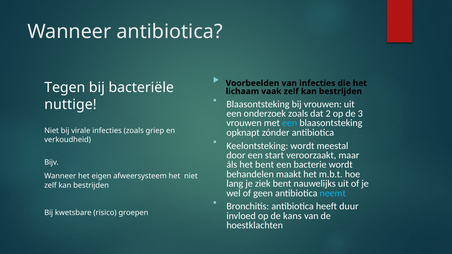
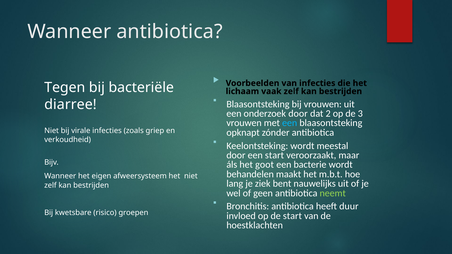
nuttige: nuttige -> diarree
onderzoek zoals: zoals -> door
het bent: bent -> goot
neemt colour: light blue -> light green
de kans: kans -> start
